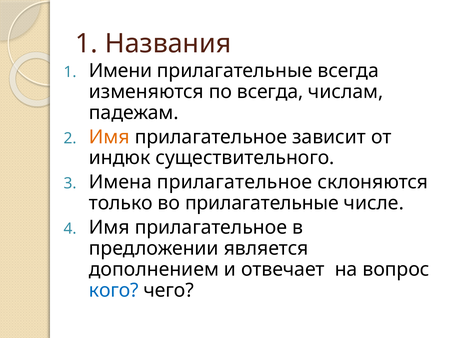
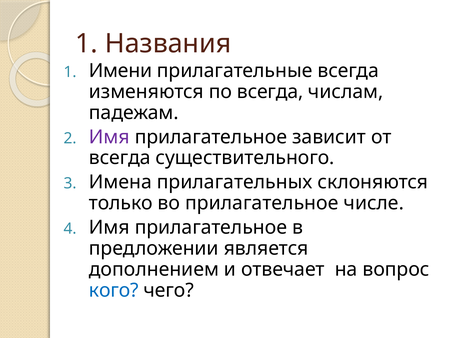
Имя at (109, 137) colour: orange -> purple
индюк at (120, 158): индюк -> всегда
Имена прилагательное: прилагательное -> прилагательных
во прилагательные: прилагательные -> прилагательное
